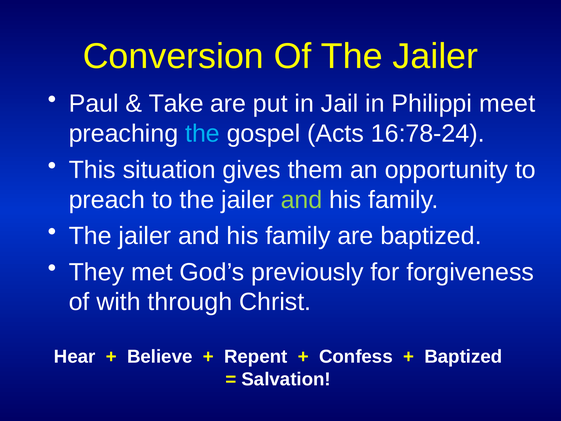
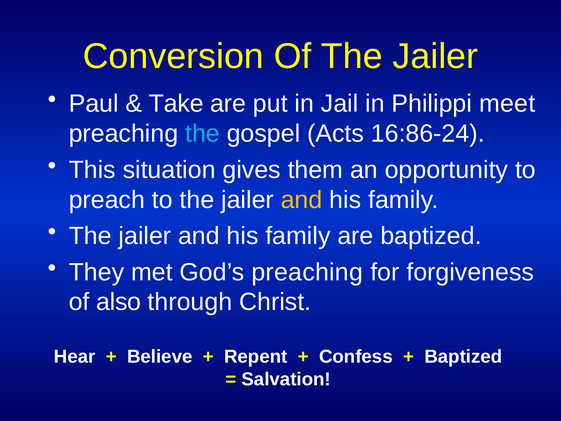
16:78-24: 16:78-24 -> 16:86-24
and at (302, 200) colour: light green -> yellow
God’s previously: previously -> preaching
with: with -> also
